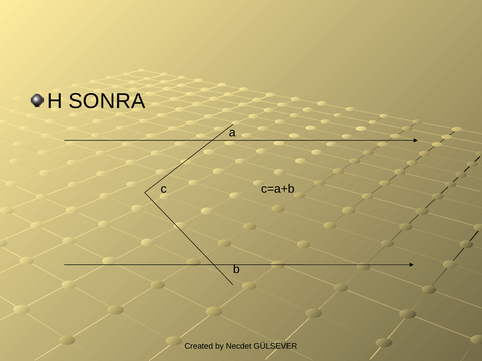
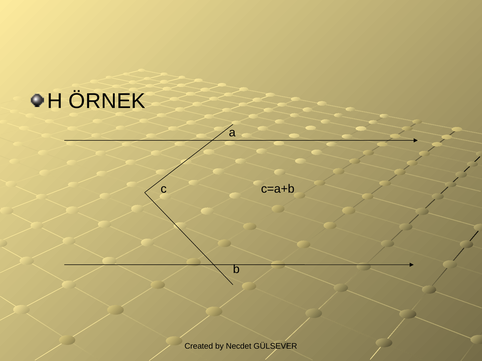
SONRA: SONRA -> ÖRNEK
